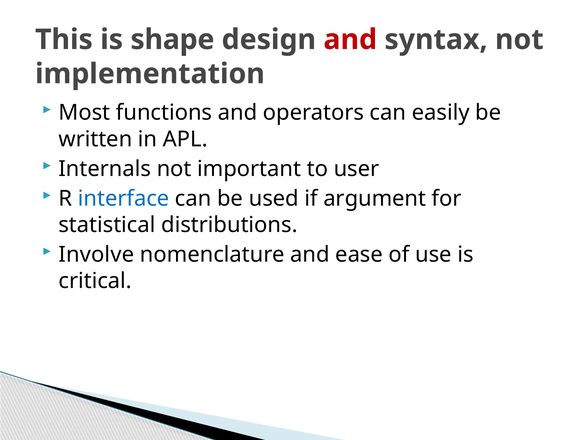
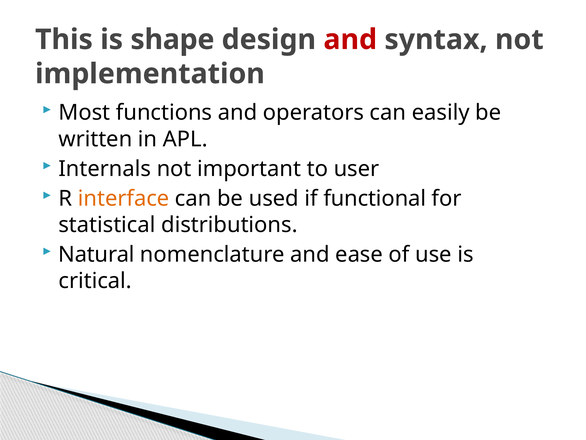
interface colour: blue -> orange
argument: argument -> functional
Involve: Involve -> Natural
